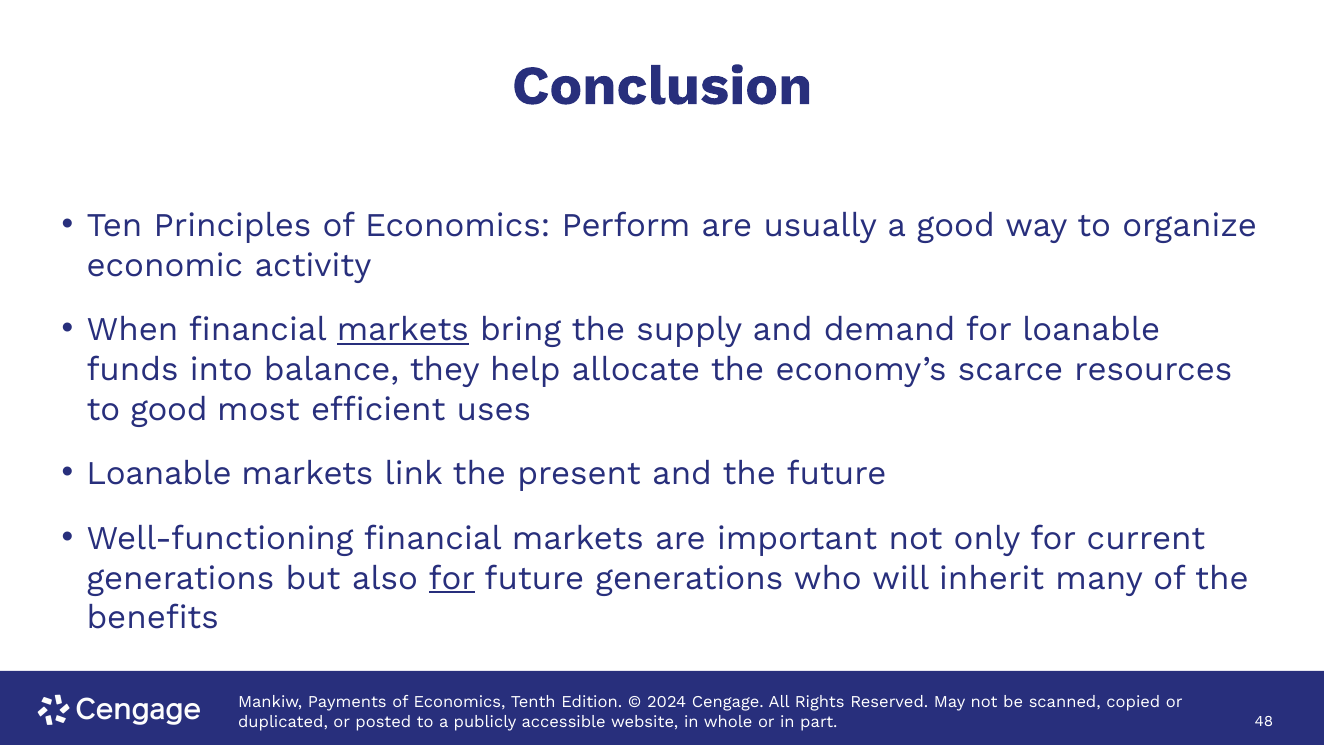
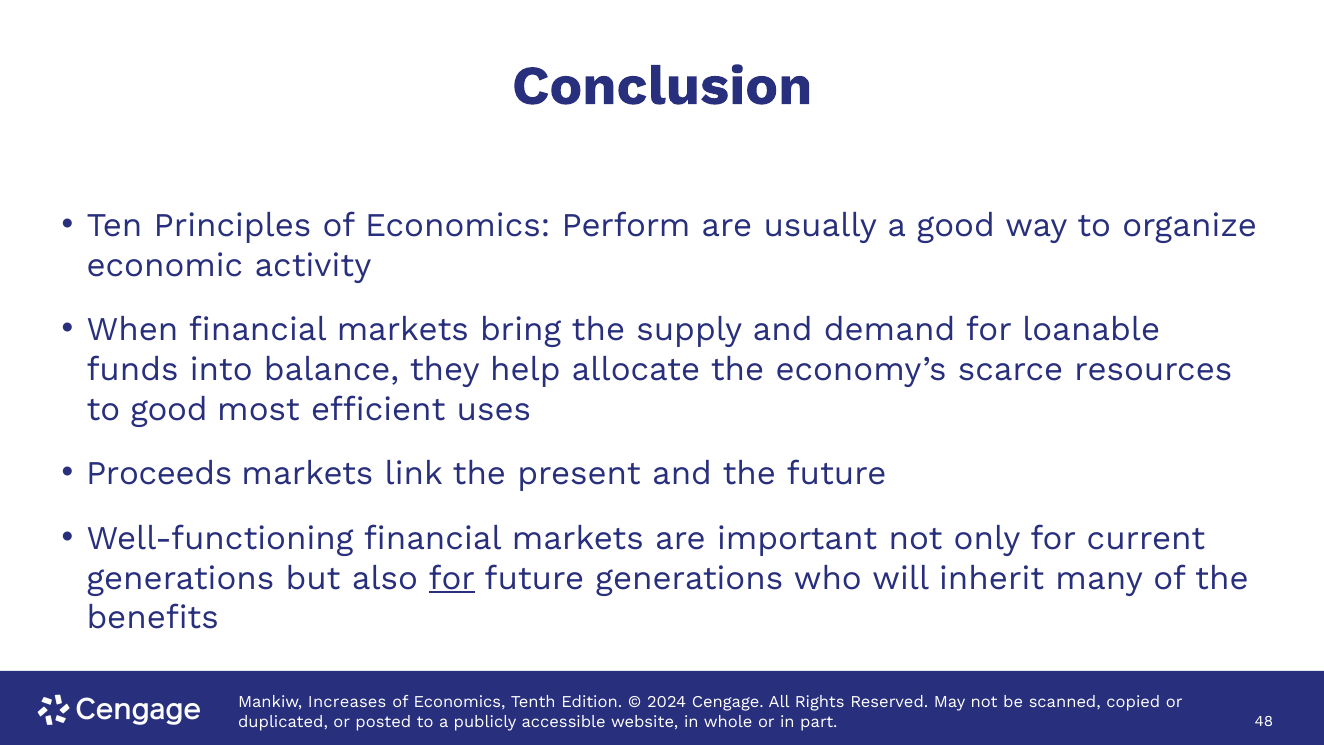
markets at (403, 330) underline: present -> none
Loanable at (159, 474): Loanable -> Proceeds
Payments: Payments -> Increases
